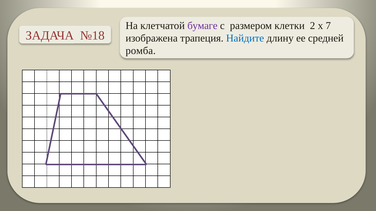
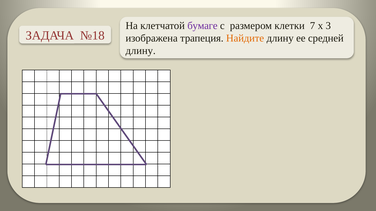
2: 2 -> 7
7: 7 -> 3
Найдите colour: blue -> orange
ромба at (141, 51): ромба -> длину
